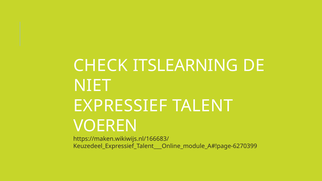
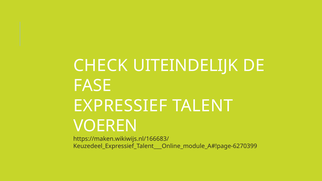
ITSLEARNING: ITSLEARNING -> UITEINDELIJK
NIET: NIET -> FASE
